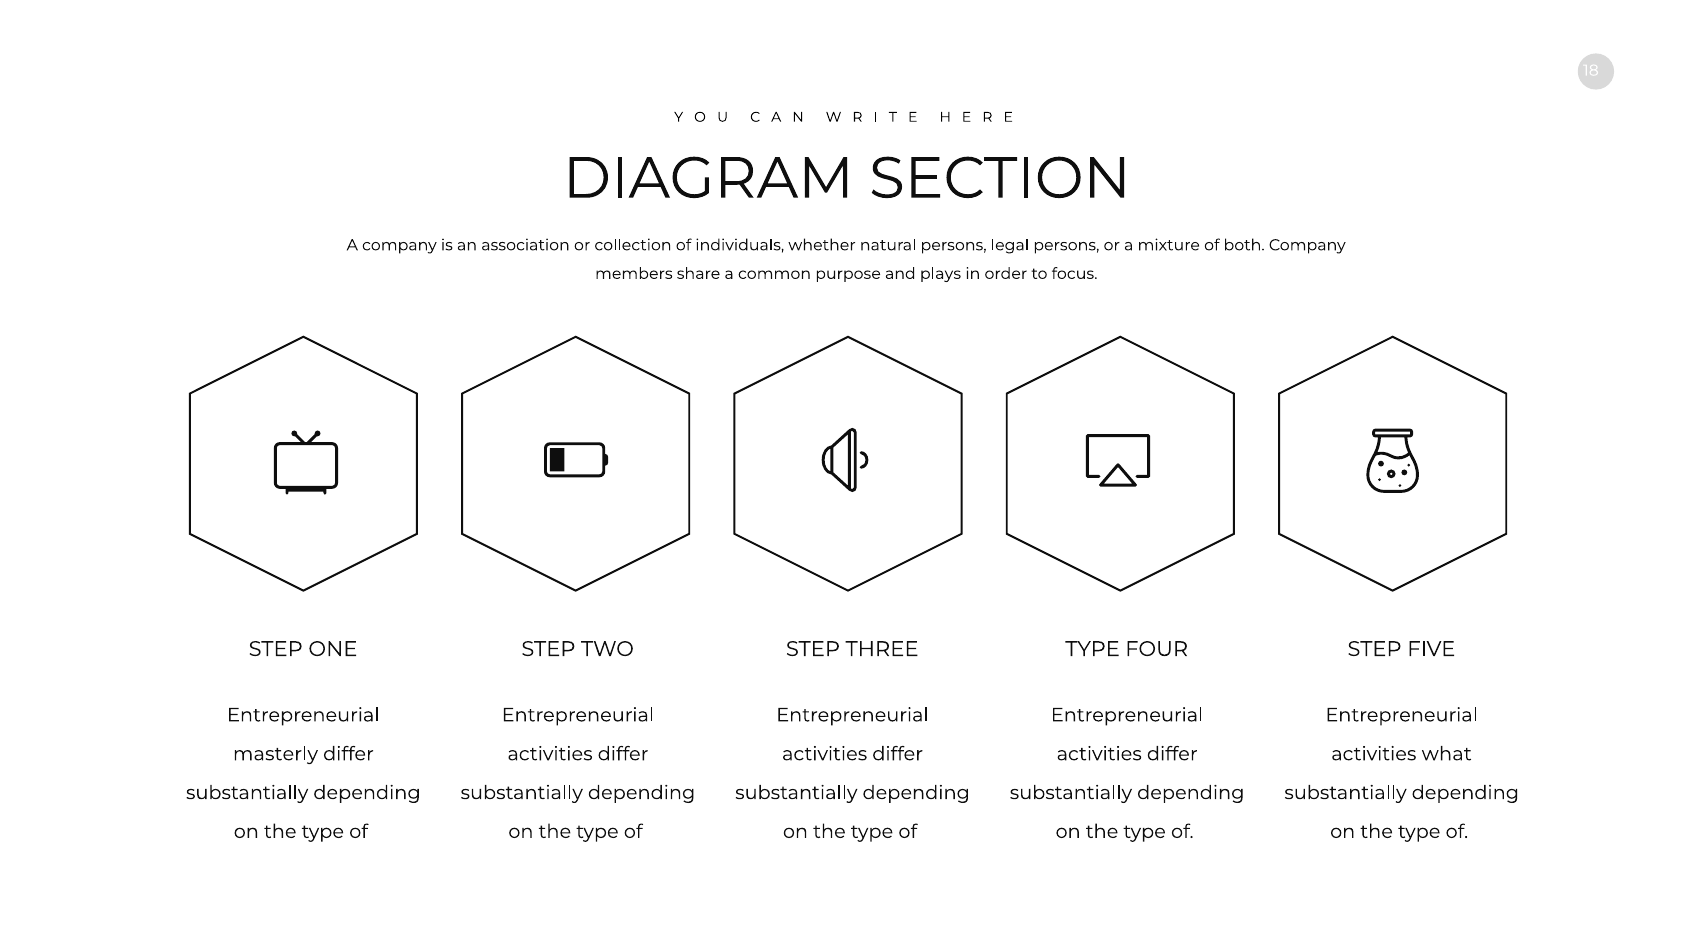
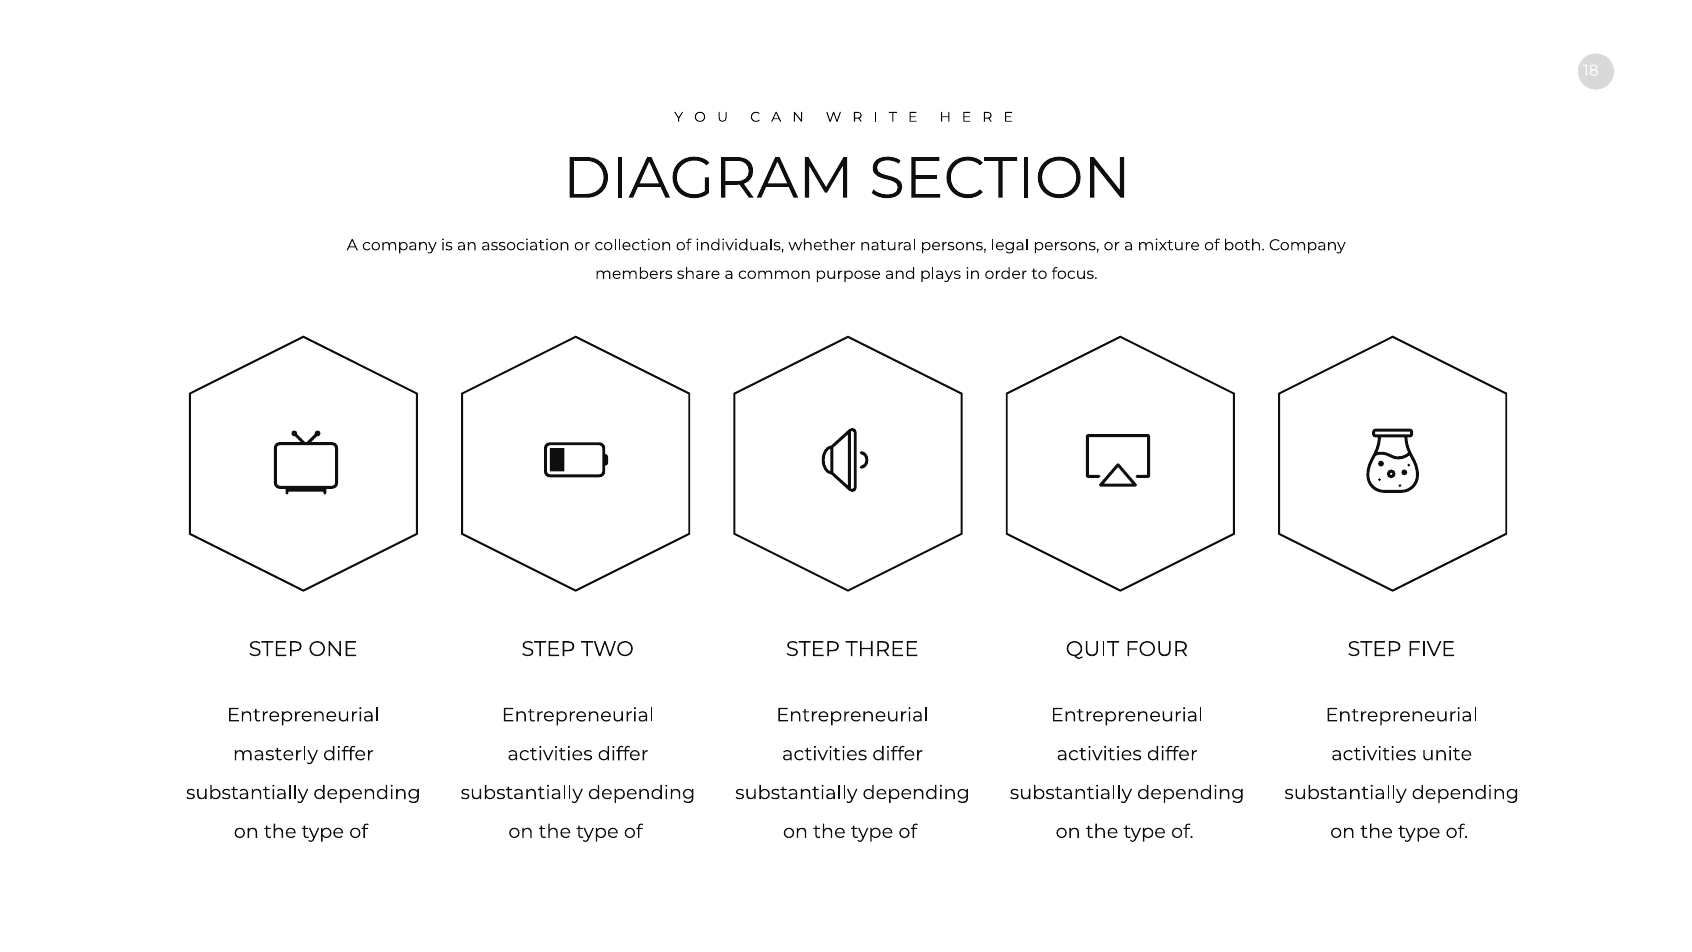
TYPE at (1093, 649): TYPE -> QUIT
what: what -> unite
